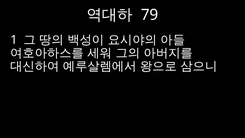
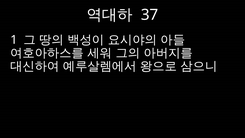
79: 79 -> 37
